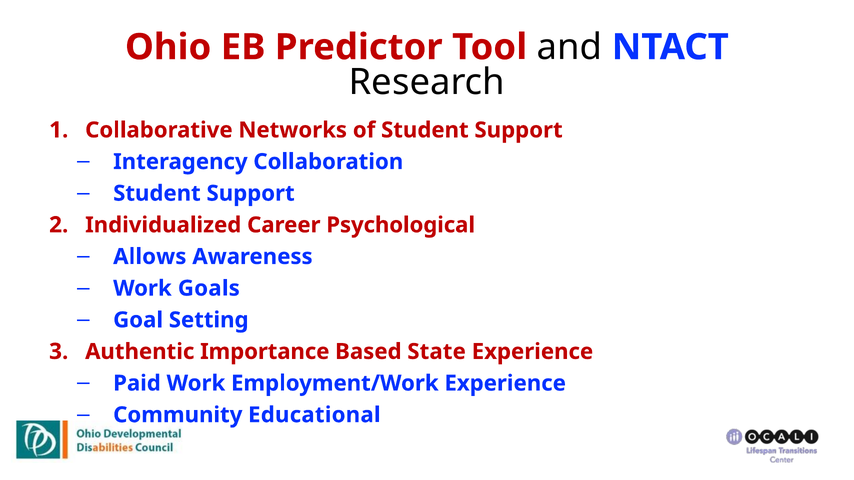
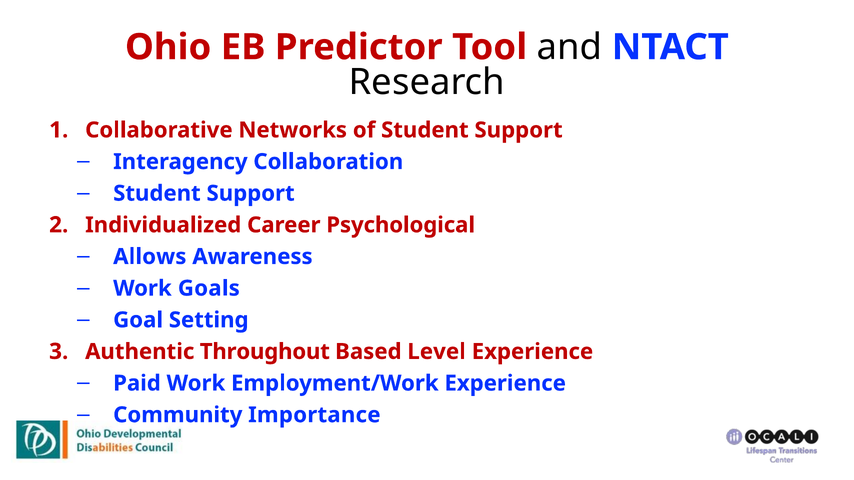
Importance: Importance -> Throughout
State: State -> Level
Educational: Educational -> Importance
